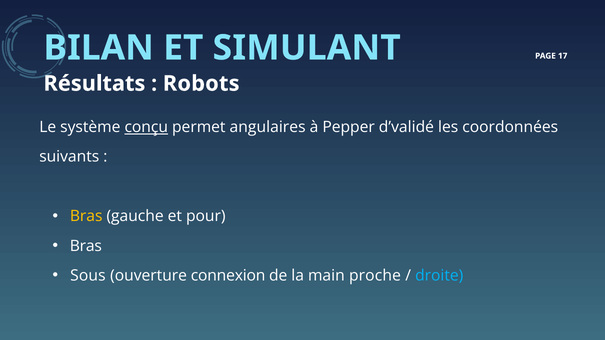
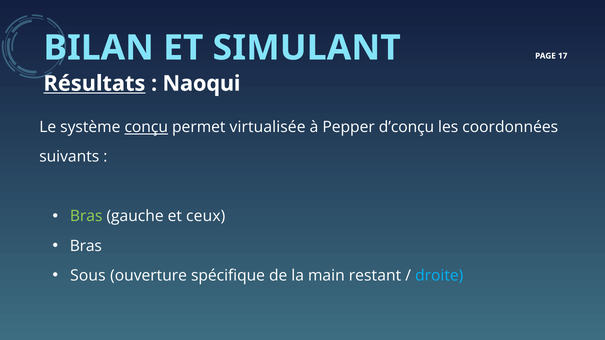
Résultats underline: none -> present
Robots: Robots -> Naoqui
angulaires: angulaires -> virtualisée
d’validé: d’validé -> d’conçu
Bras at (86, 216) colour: yellow -> light green
pour: pour -> ceux
connexion: connexion -> spécifique
proche: proche -> restant
